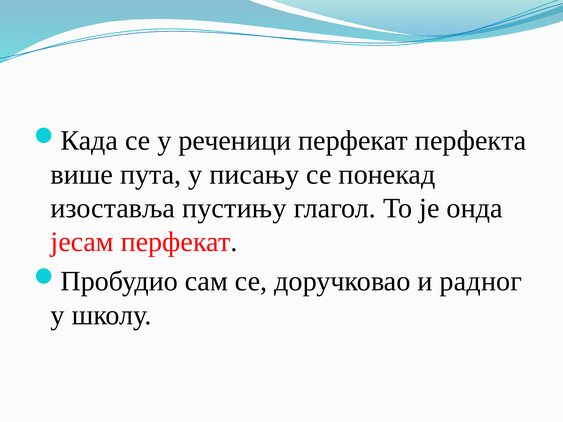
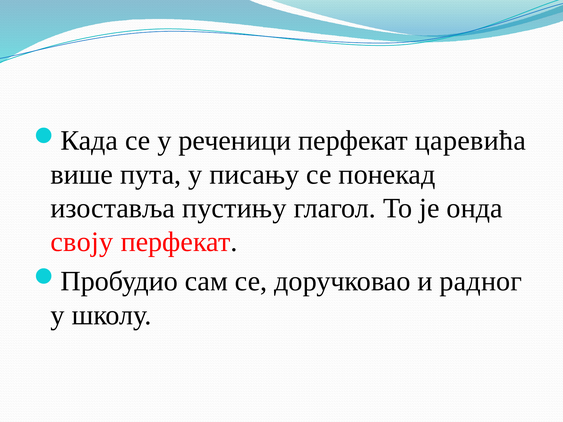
перфекта: перфекта -> царевића
јесам: јесам -> своју
